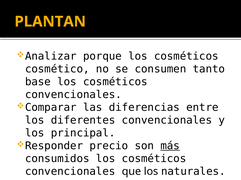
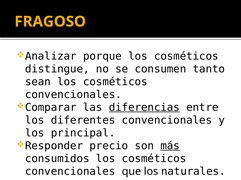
PLANTAN: PLANTAN -> FRAGOSO
cosmético: cosmético -> distingue
base: base -> sean
diferencias underline: none -> present
